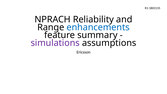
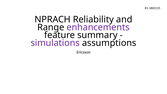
enhancements colour: blue -> purple
